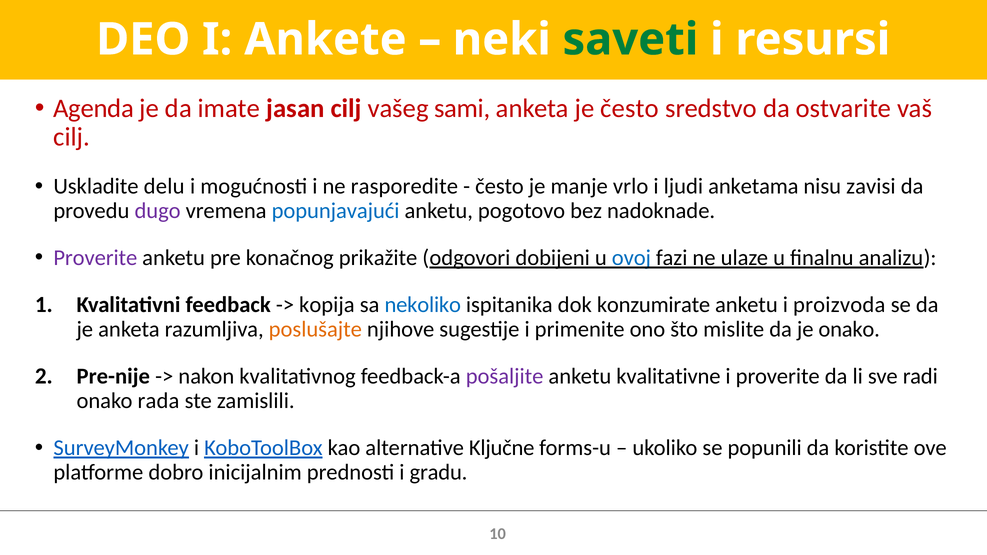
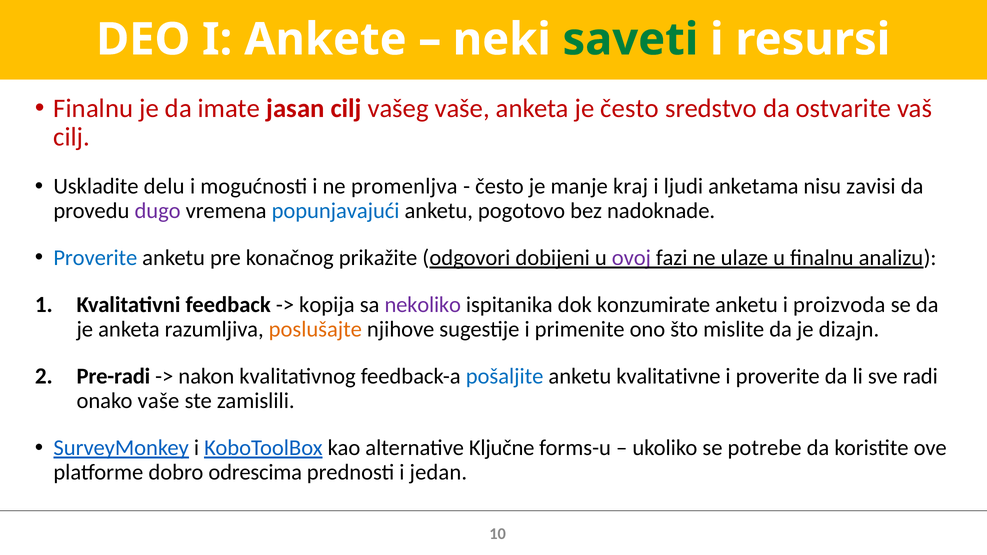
Agenda at (93, 108): Agenda -> Finalnu
vašeg sami: sami -> vaše
rasporedite: rasporedite -> promenljva
vrlo: vrlo -> kraj
Proverite at (95, 258) colour: purple -> blue
ovoj colour: blue -> purple
nekoliko colour: blue -> purple
je onako: onako -> dizajn
Pre-nije: Pre-nije -> Pre-radi
pošaljite colour: purple -> blue
onako rada: rada -> vaše
popunili: popunili -> potrebe
inicijalnim: inicijalnim -> odrescima
gradu: gradu -> jedan
